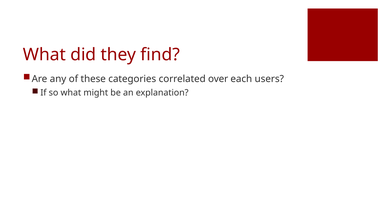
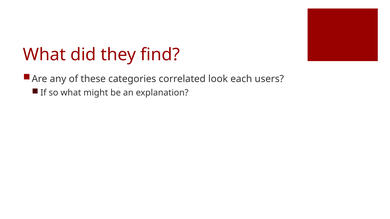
over: over -> look
